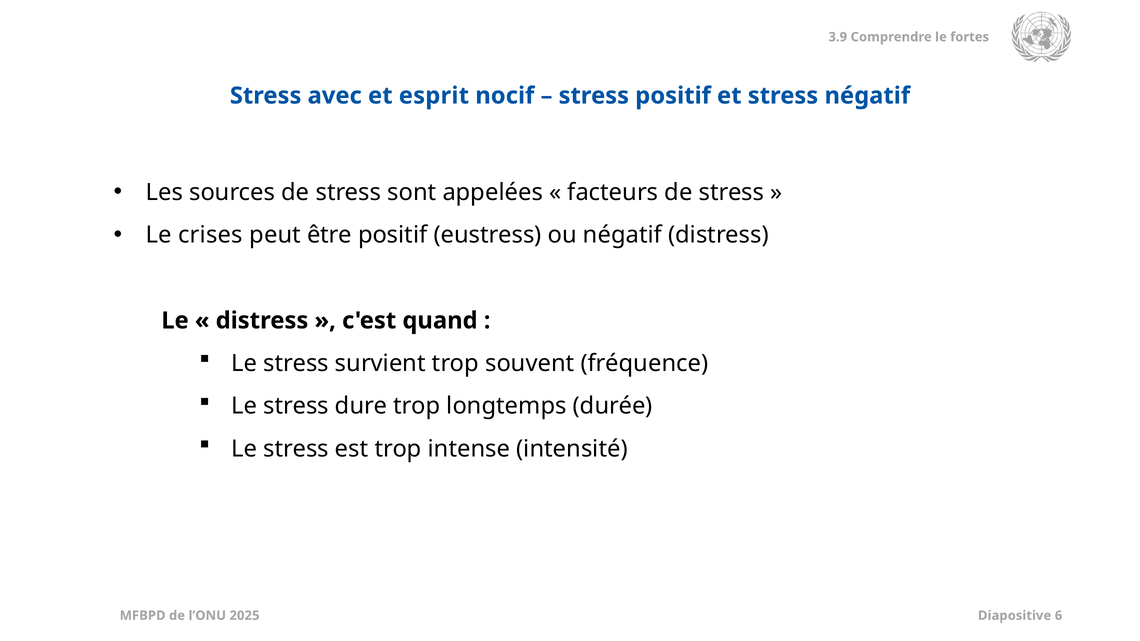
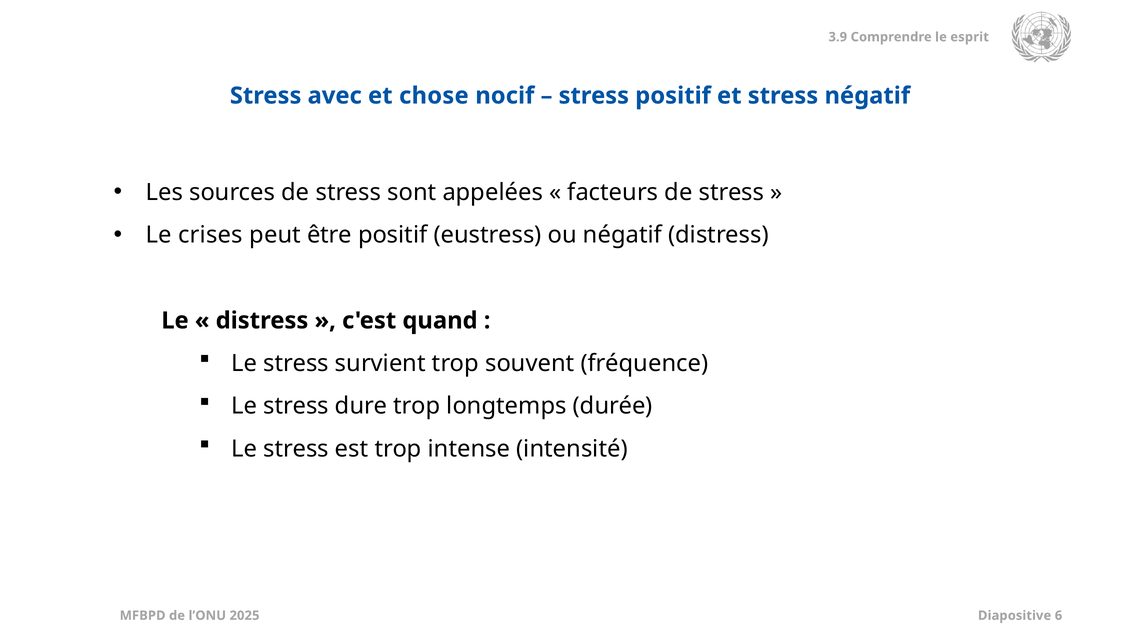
fortes: fortes -> esprit
esprit: esprit -> chose
